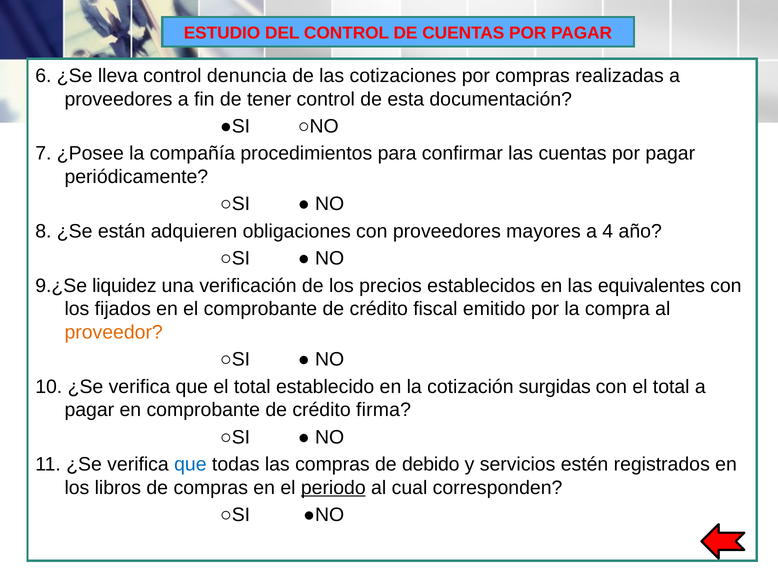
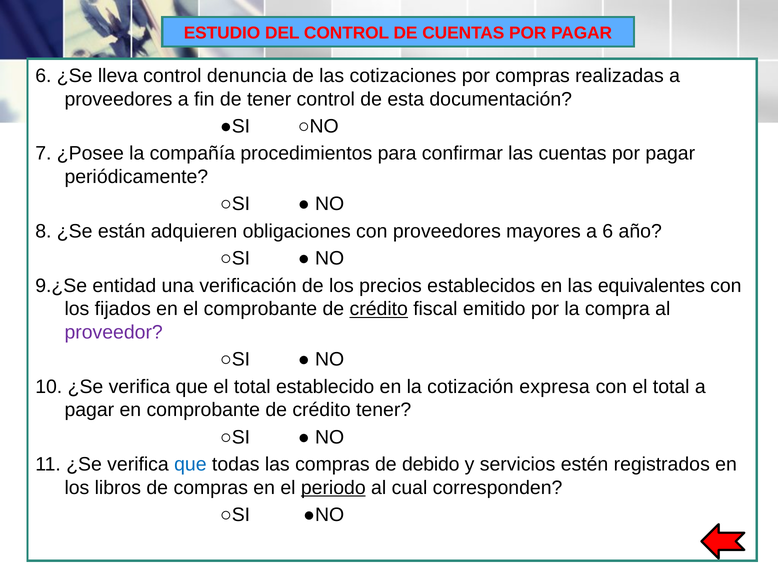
a 4: 4 -> 6
liquidez: liquidez -> entidad
crédito at (379, 309) underline: none -> present
proveedor colour: orange -> purple
surgidas: surgidas -> expresa
crédito firma: firma -> tener
